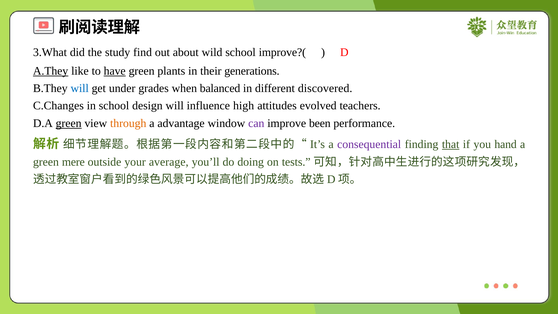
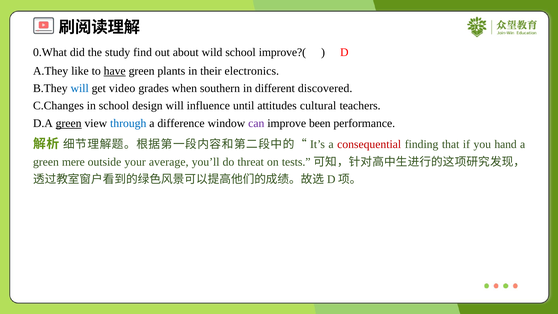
3.What: 3.What -> 0.What
A.They underline: present -> none
generations: generations -> electronics
under: under -> video
balanced: balanced -> southern
high: high -> until
evolved: evolved -> cultural
through colour: orange -> blue
advantage: advantage -> difference
consequential colour: purple -> red
that underline: present -> none
doing: doing -> threat
